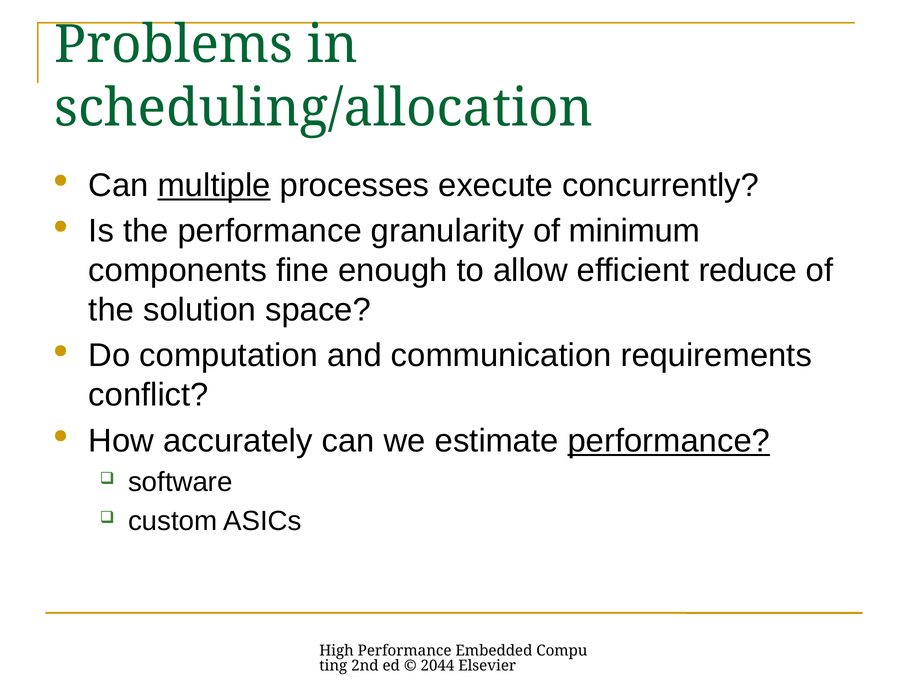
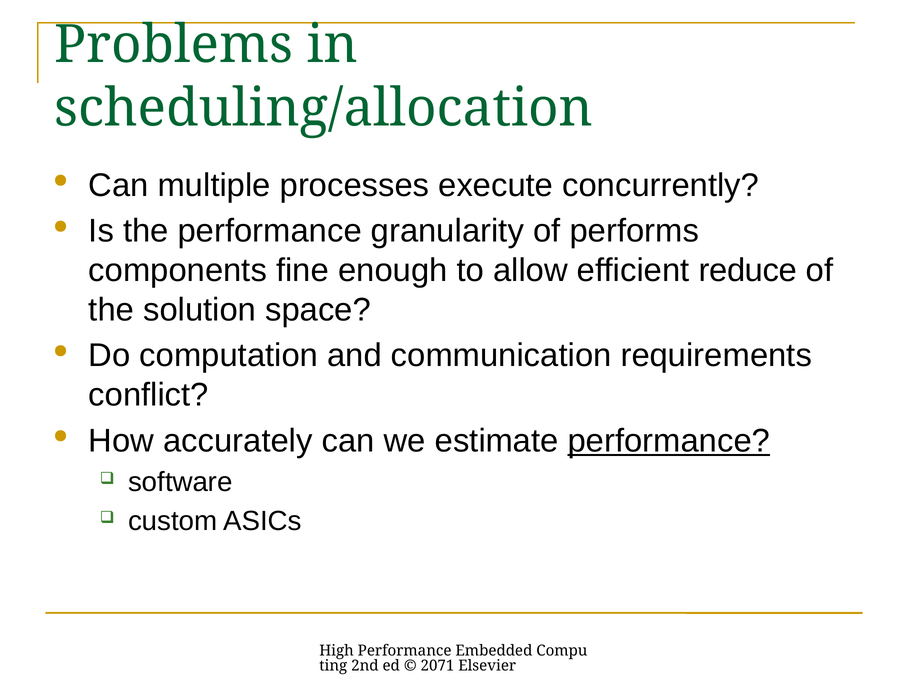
multiple underline: present -> none
minimum: minimum -> performs
2044: 2044 -> 2071
